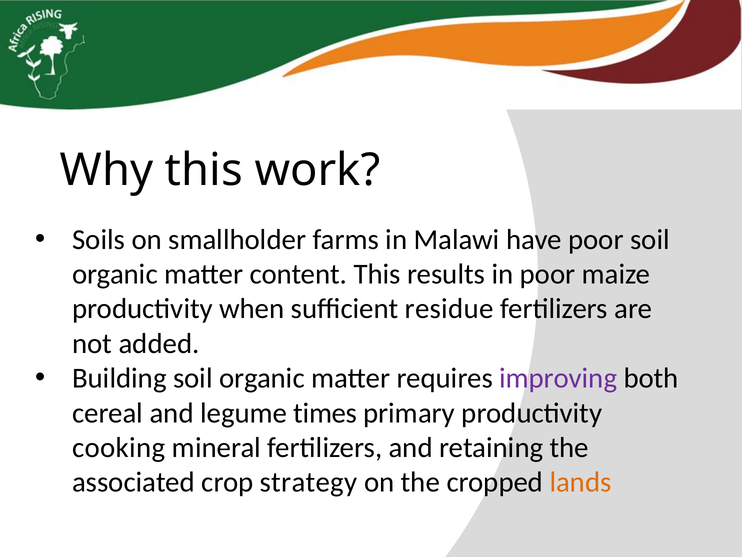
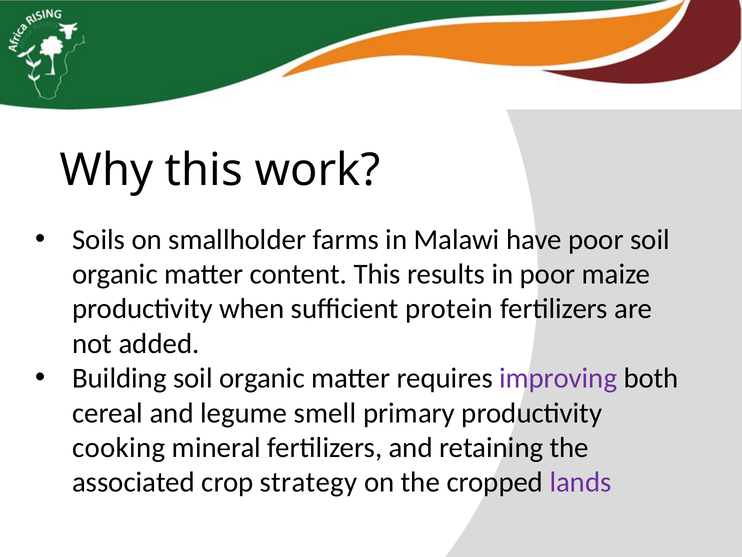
residue: residue -> protein
times: times -> smell
lands colour: orange -> purple
